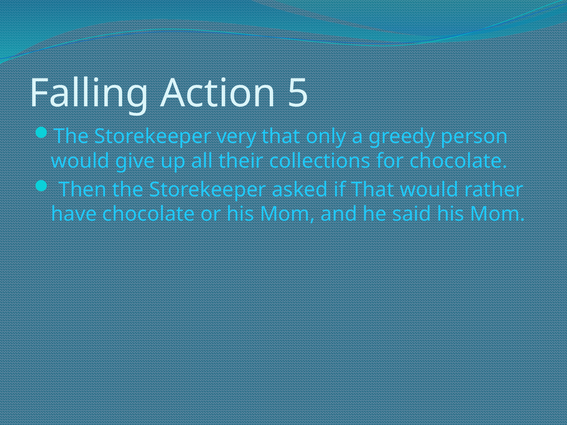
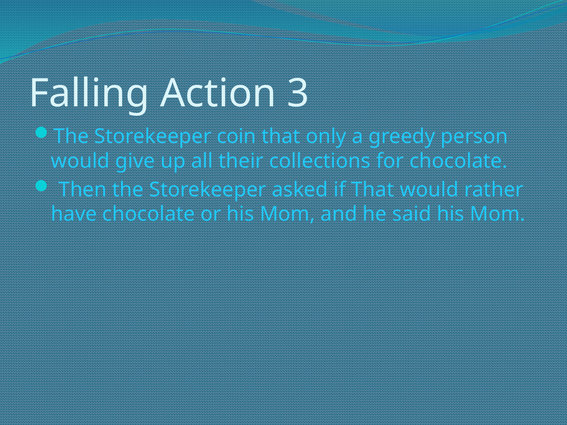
5: 5 -> 3
very: very -> coin
